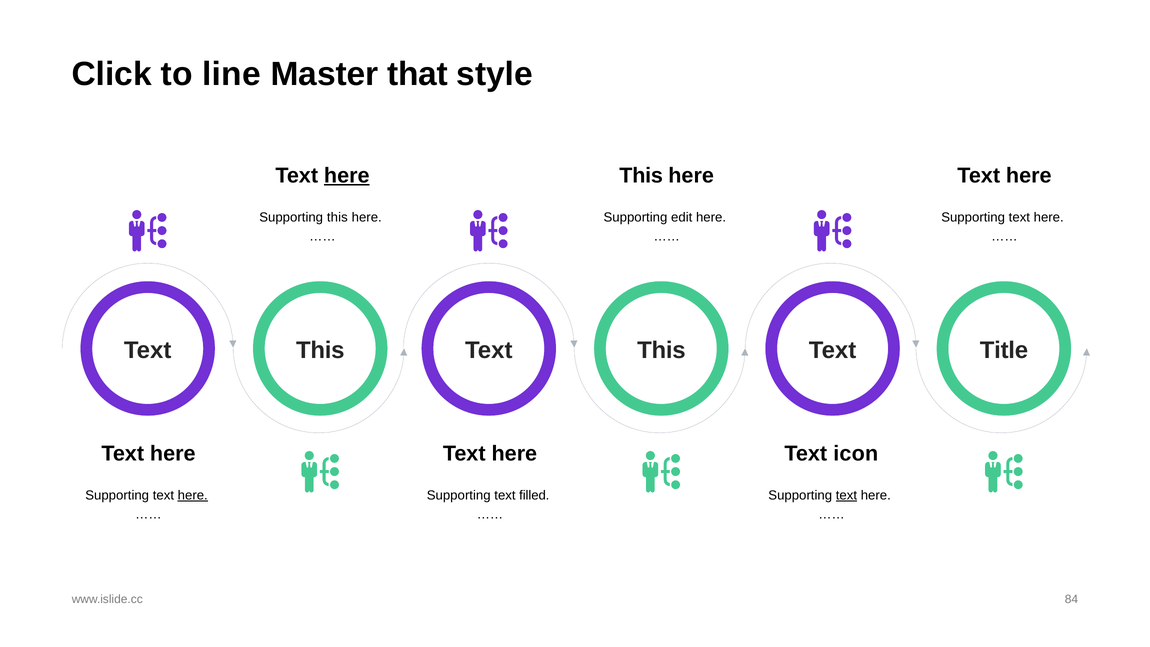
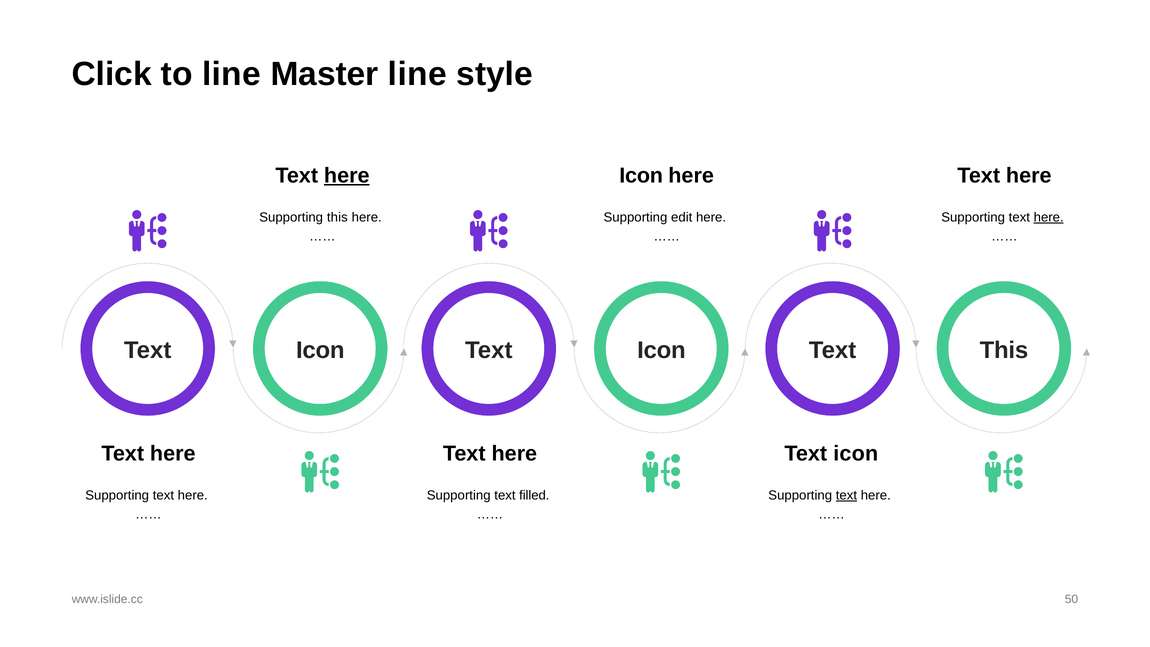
Master that: that -> line
This at (641, 176): This -> Icon
here at (1049, 217) underline: none -> present
This at (320, 350): This -> Icon
This at (661, 350): This -> Icon
Text Title: Title -> This
here at (193, 495) underline: present -> none
84: 84 -> 50
